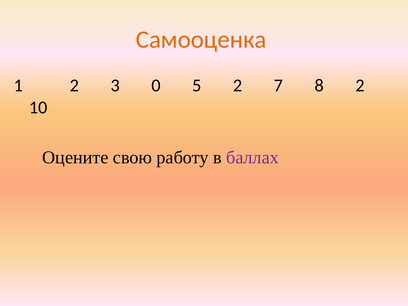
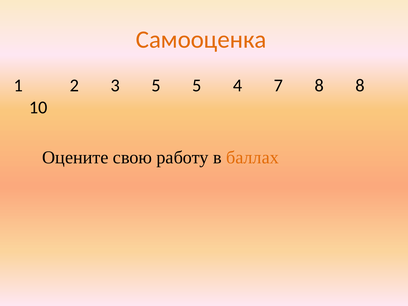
3 0: 0 -> 5
5 2: 2 -> 4
8 2: 2 -> 8
баллах colour: purple -> orange
